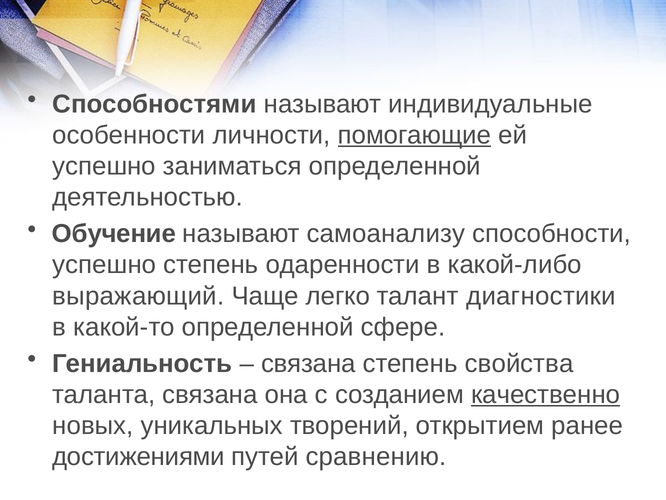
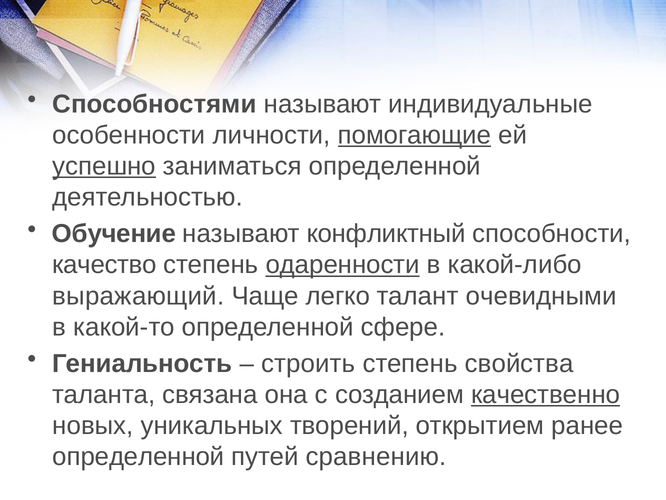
успешно at (104, 166) underline: none -> present
самоанализу: самоанализу -> конфликтный
успешно at (104, 265): успешно -> качество
одаренности underline: none -> present
диагностики: диагностики -> очевидными
связана at (308, 363): связана -> строить
достижениями at (138, 456): достижениями -> определенной
